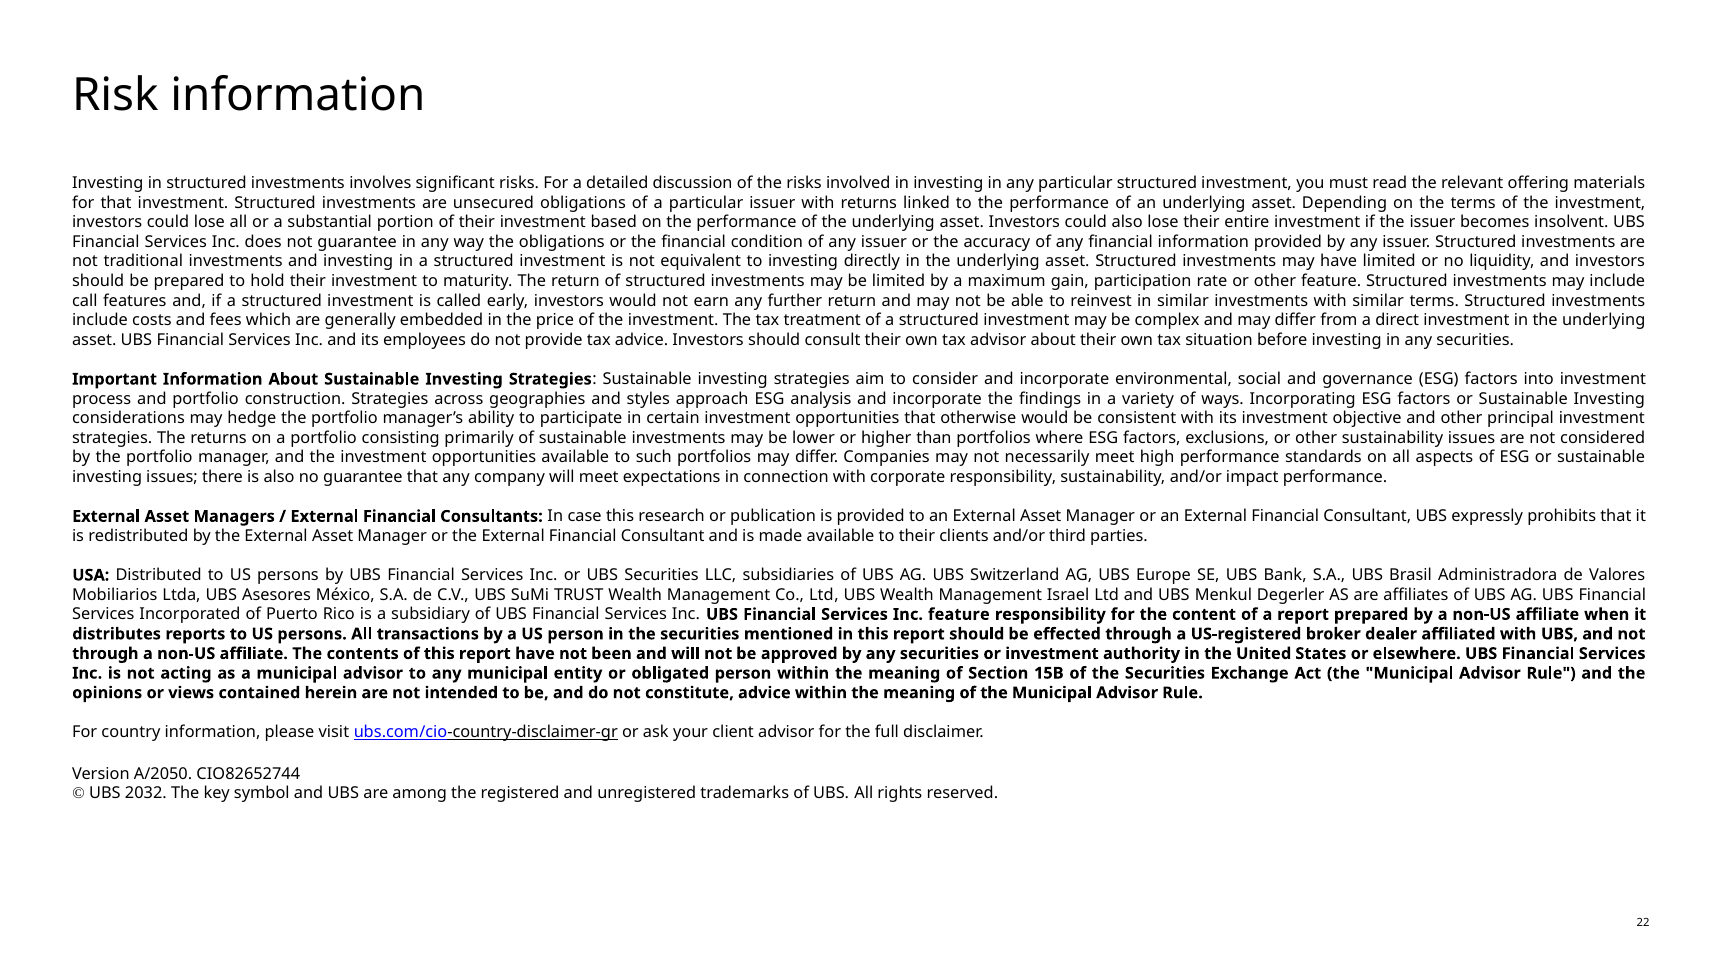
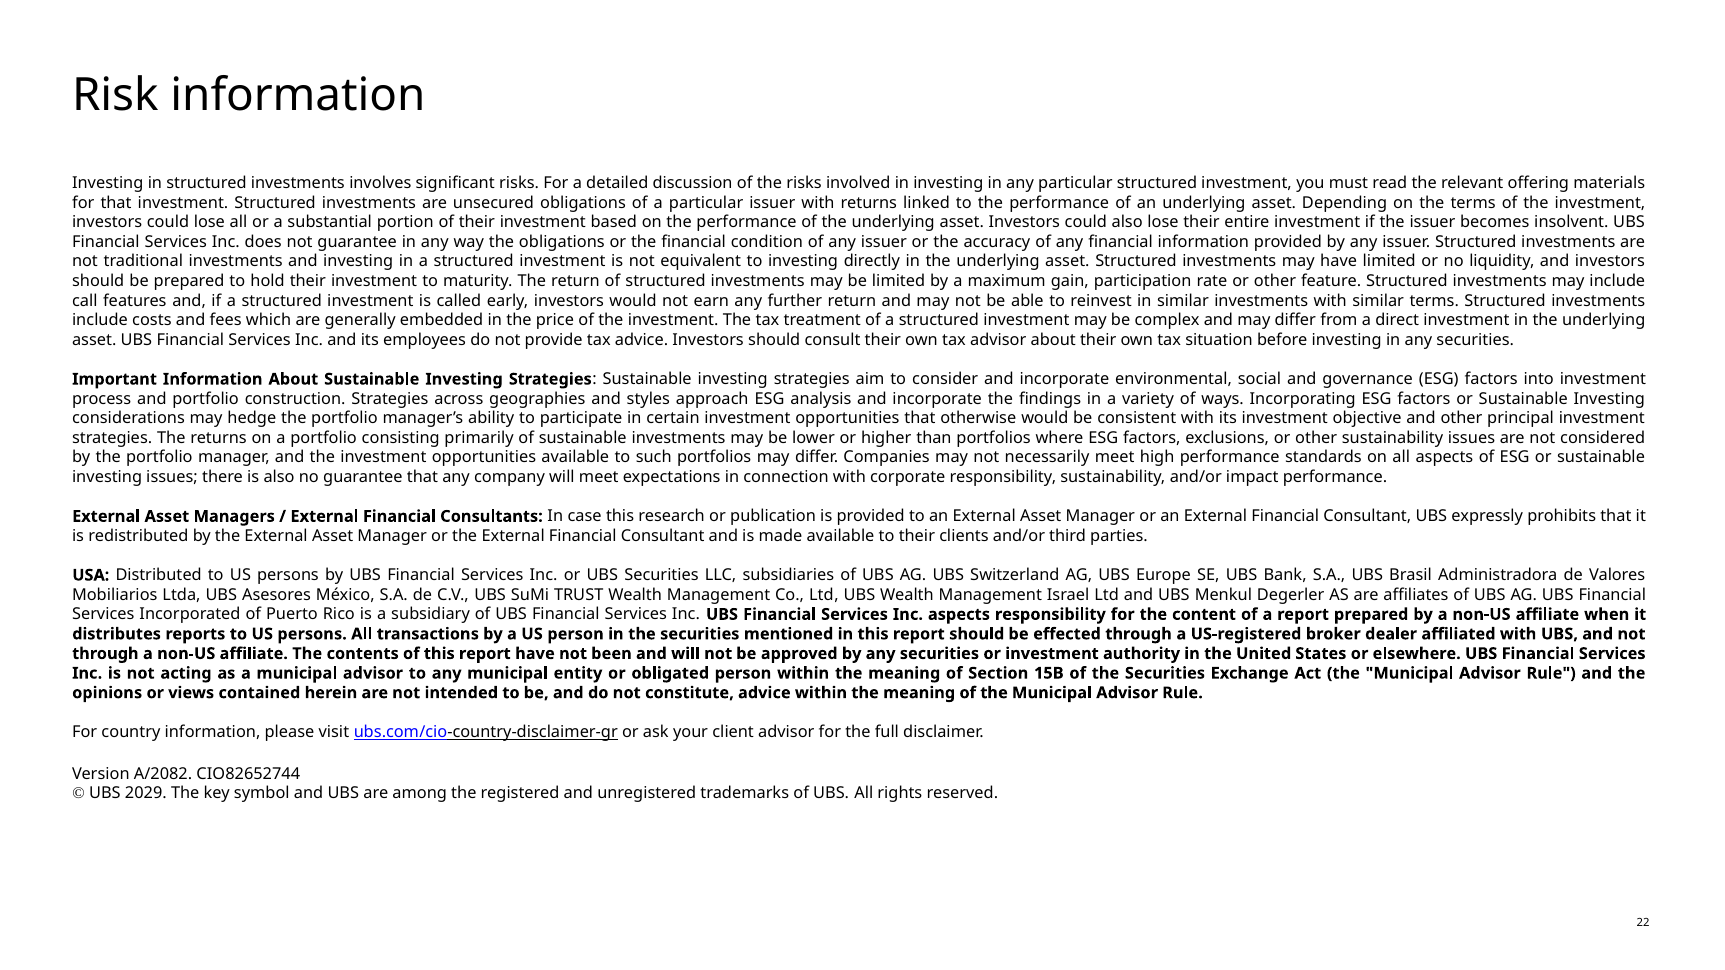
Inc feature: feature -> aspects
A/2050: A/2050 -> A/2082
2032: 2032 -> 2029
